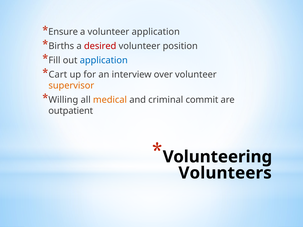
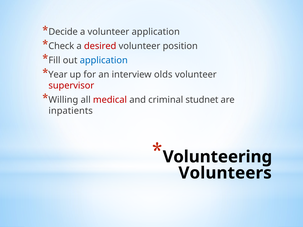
Ensure: Ensure -> Decide
Births: Births -> Check
Cart: Cart -> Year
over: over -> olds
supervisor colour: orange -> red
medical colour: orange -> red
commit: commit -> studnet
outpatient: outpatient -> inpatients
